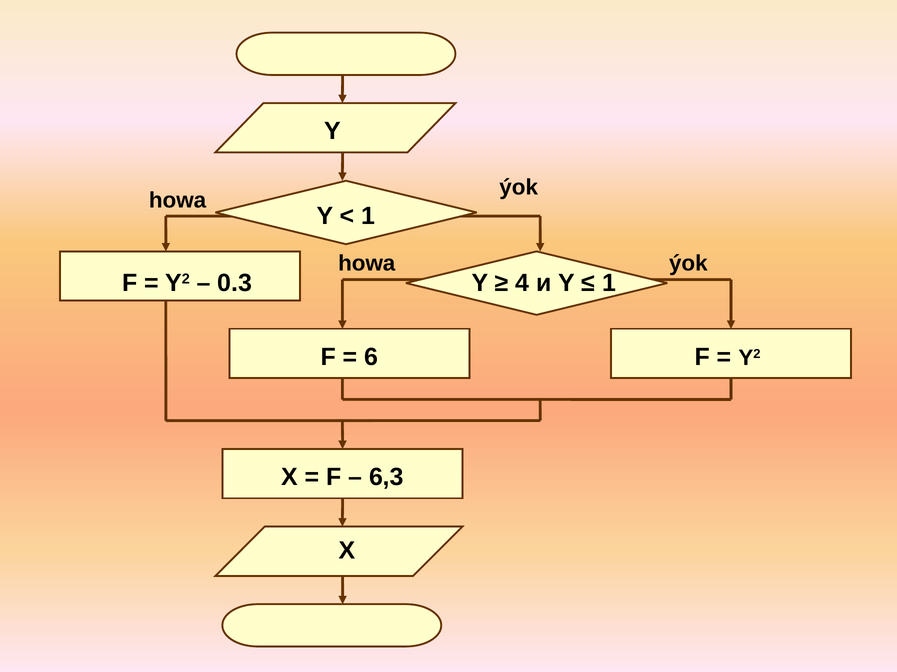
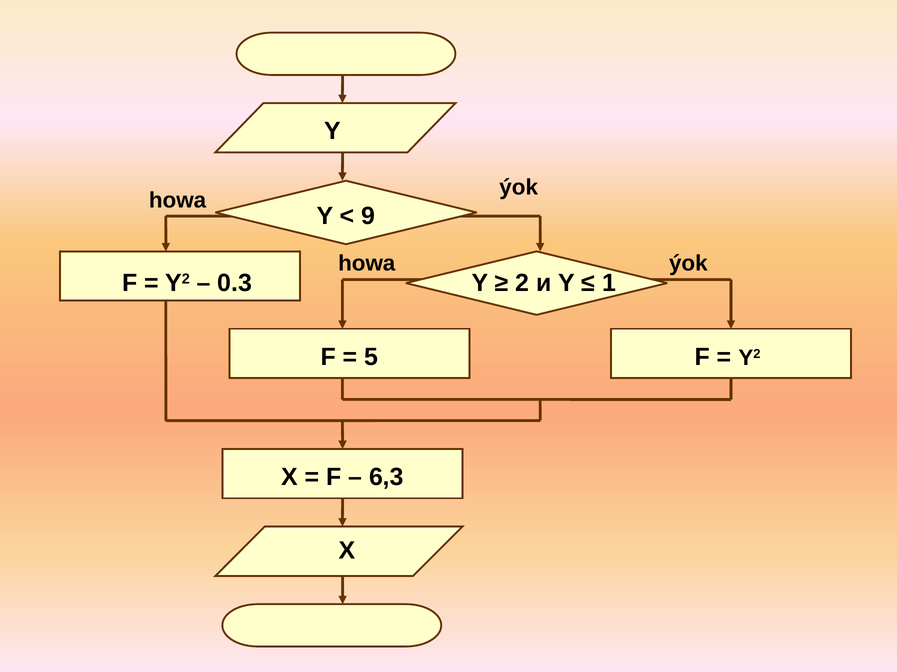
1 at (368, 216): 1 -> 9
4: 4 -> 2
6: 6 -> 5
